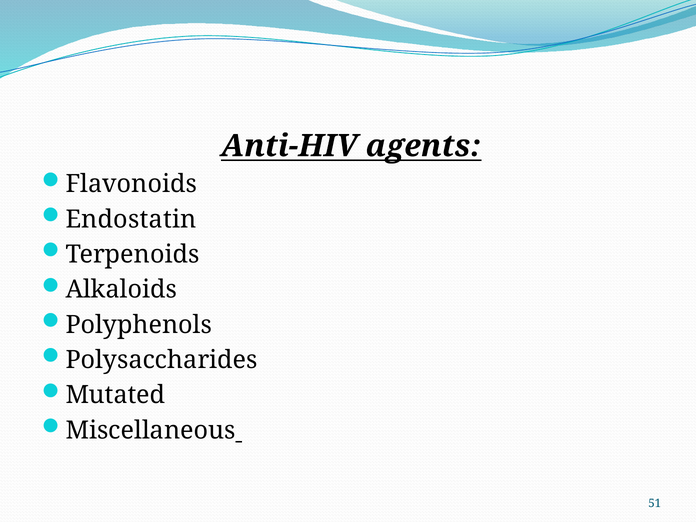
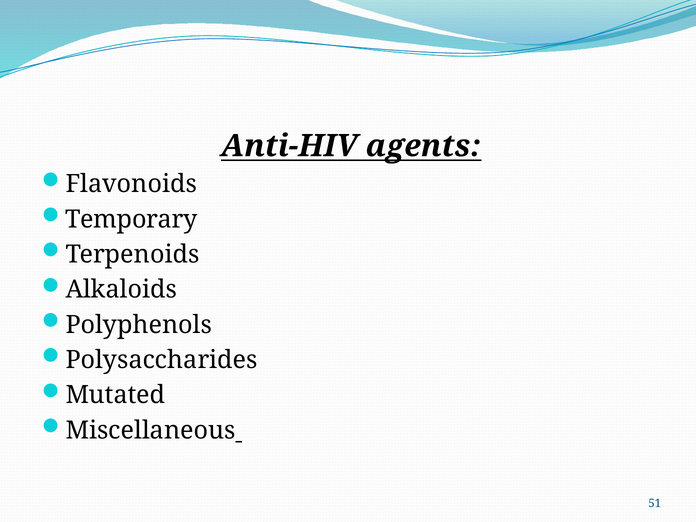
Endostatin: Endostatin -> Temporary
